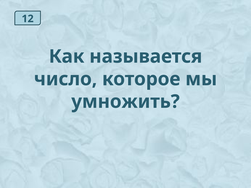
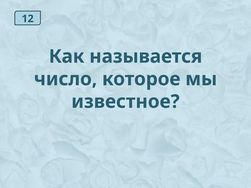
умножить: умножить -> известное
